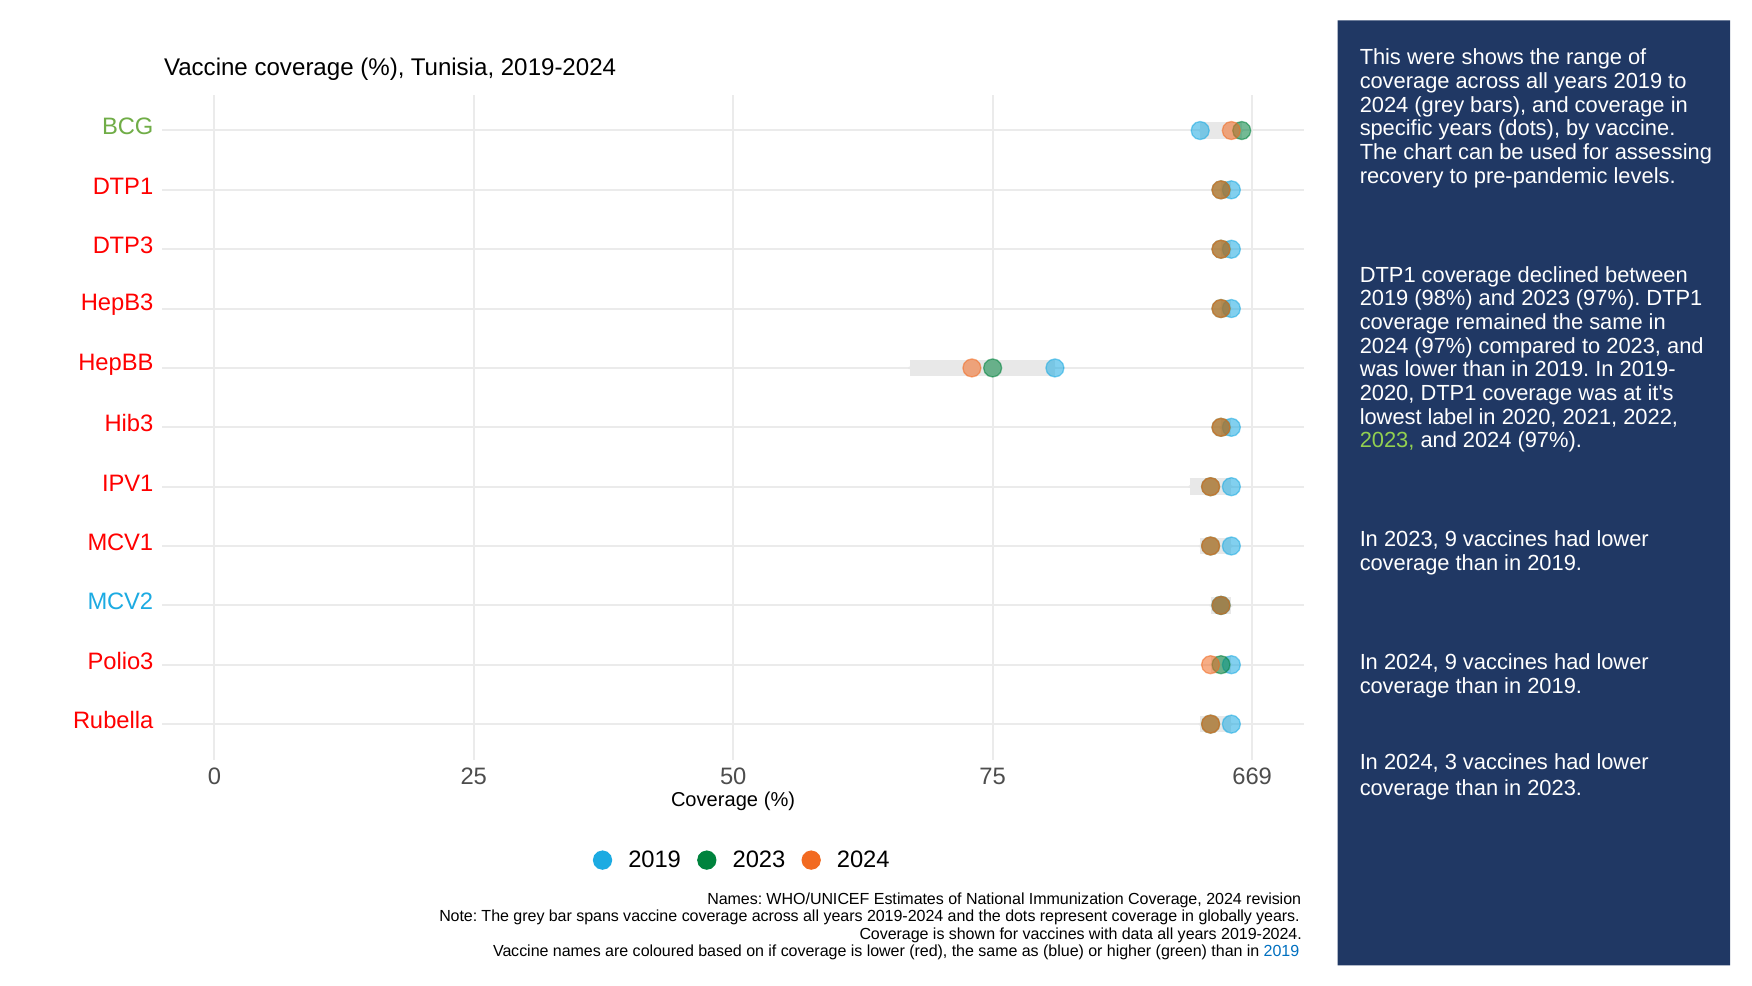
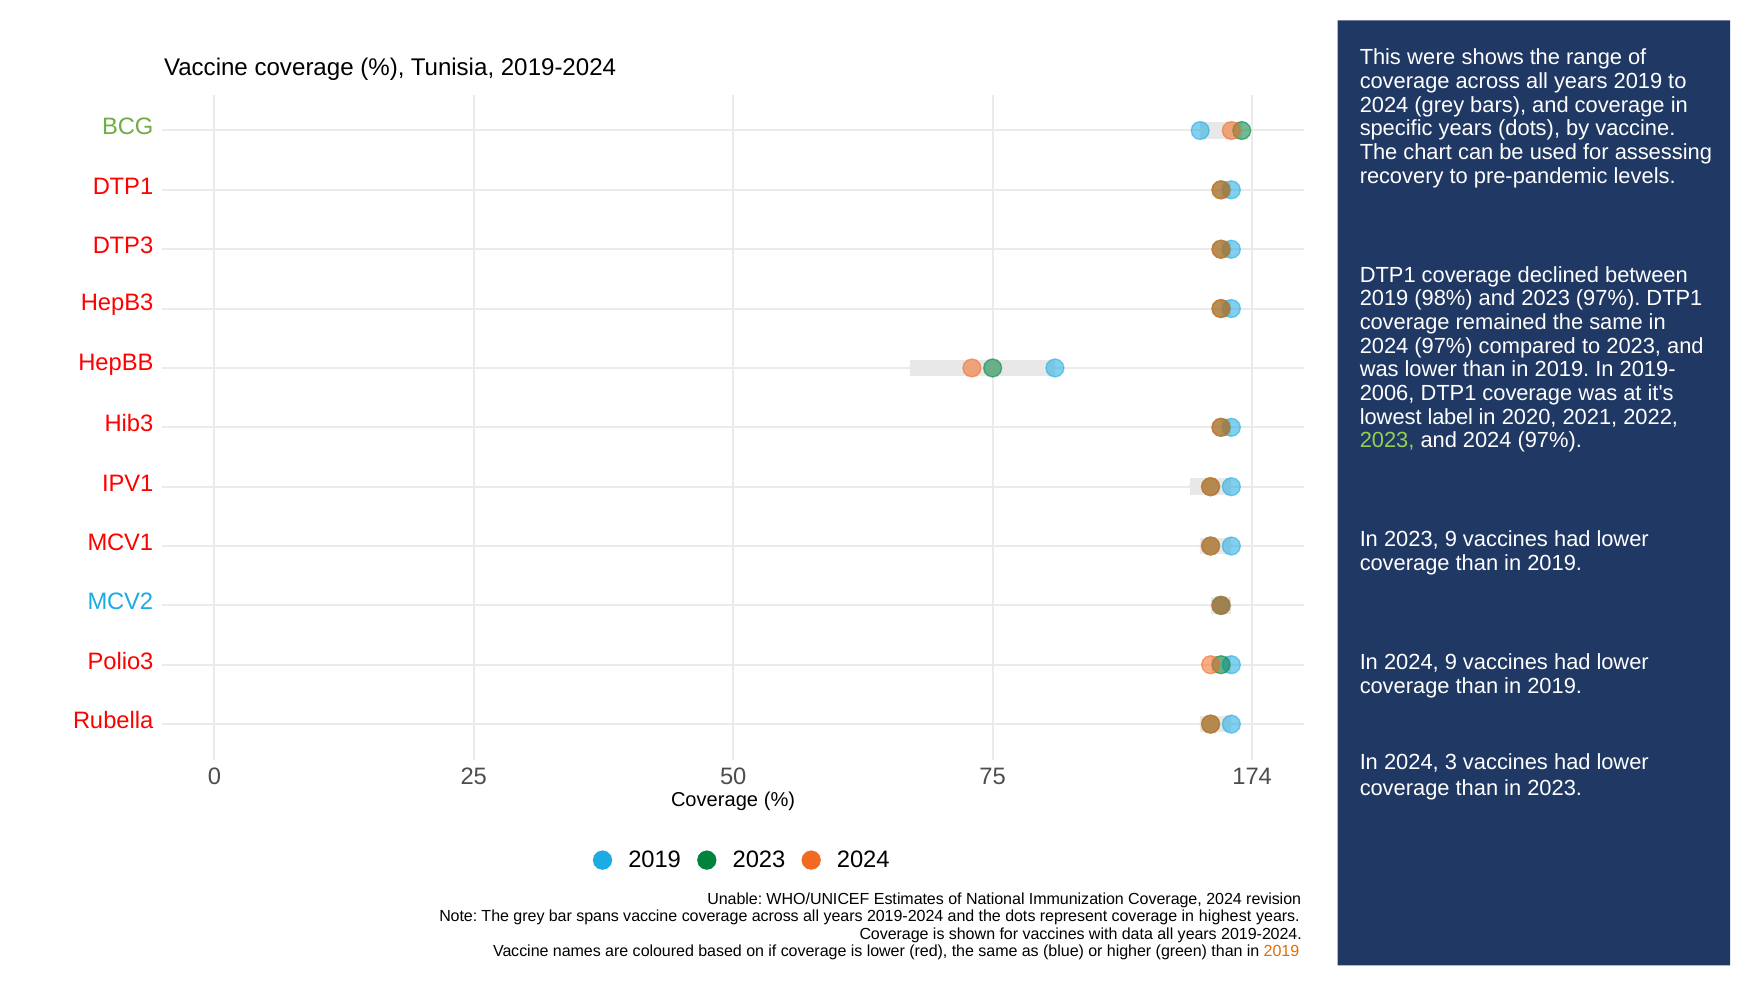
2020 at (1387, 393): 2020 -> 2006
669: 669 -> 174
Names at (735, 899): Names -> Unable
globally: globally -> highest
2019 at (1281, 951) colour: blue -> orange
